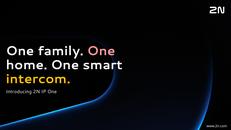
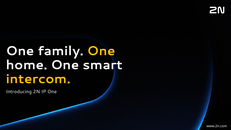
One at (101, 51) colour: pink -> yellow
